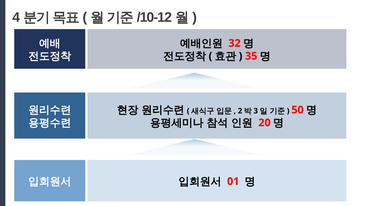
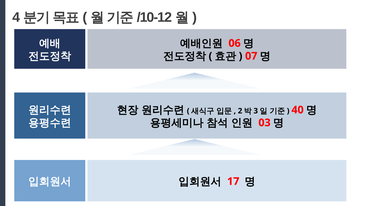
32: 32 -> 06
35: 35 -> 07
50: 50 -> 40
20: 20 -> 03
01: 01 -> 17
